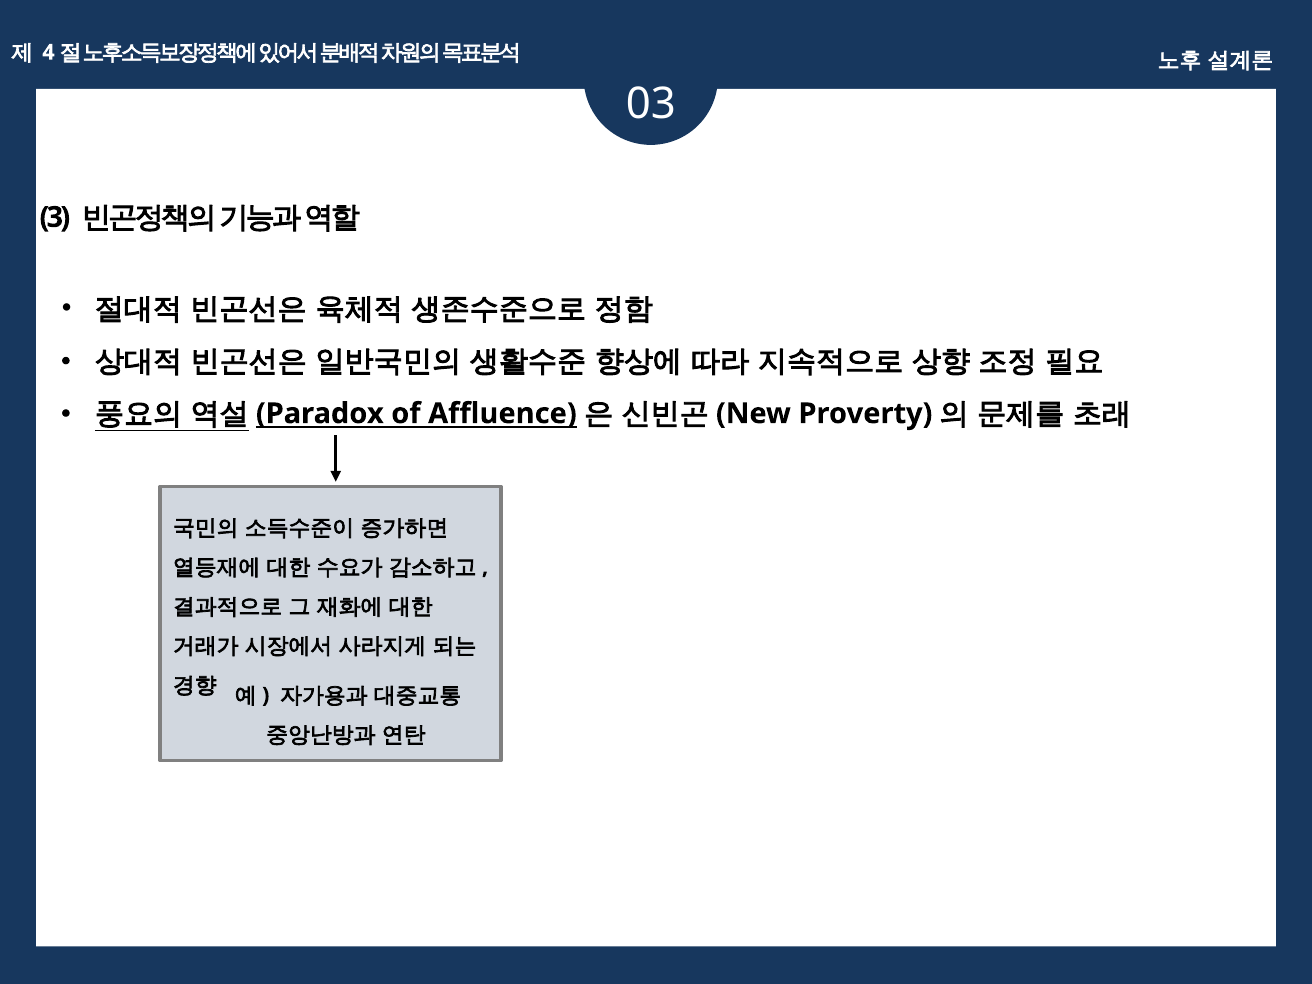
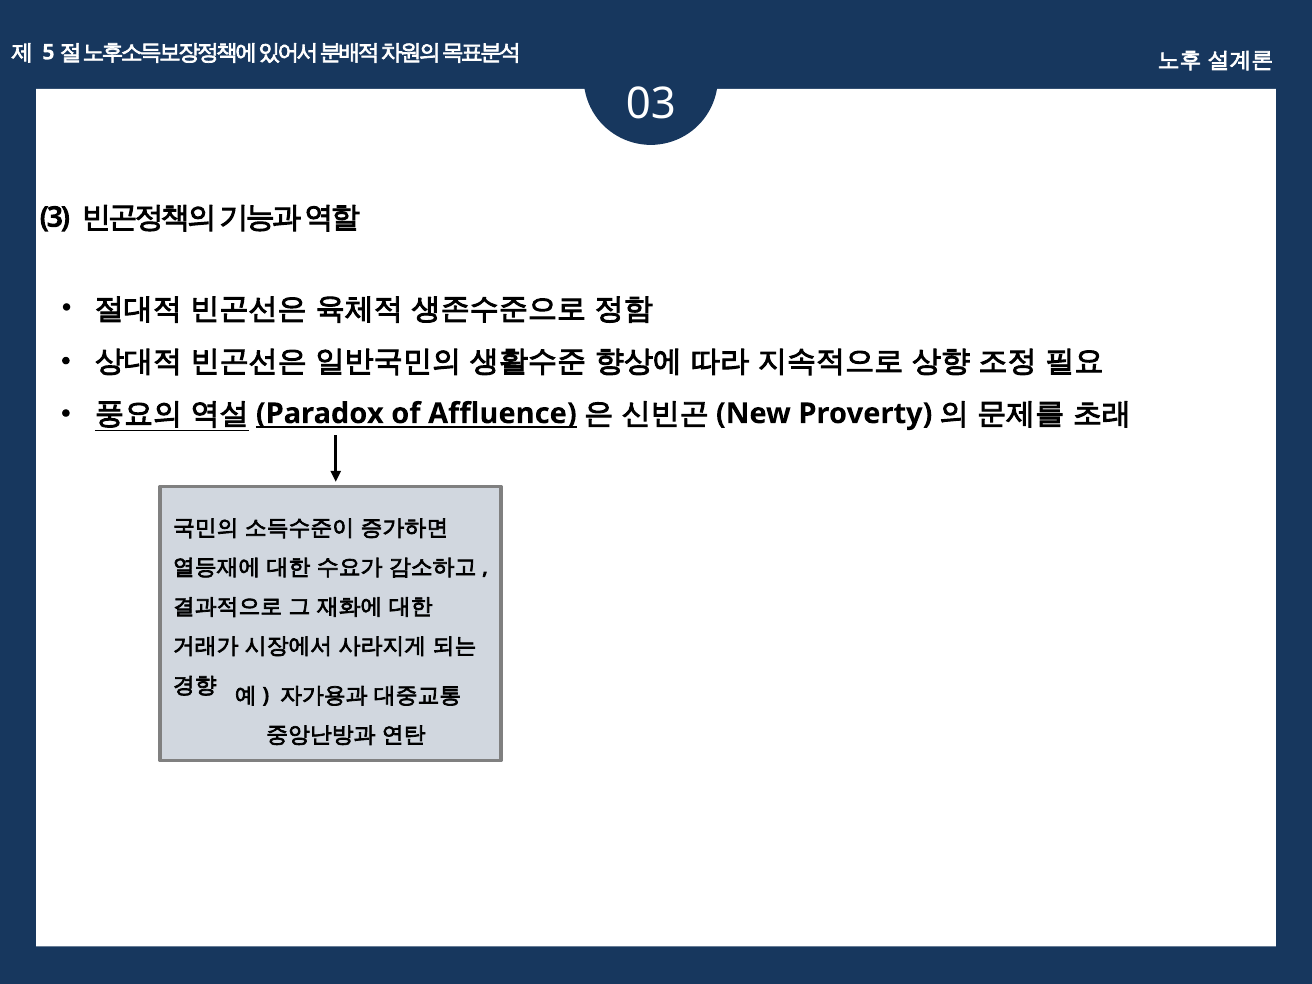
4: 4 -> 5
